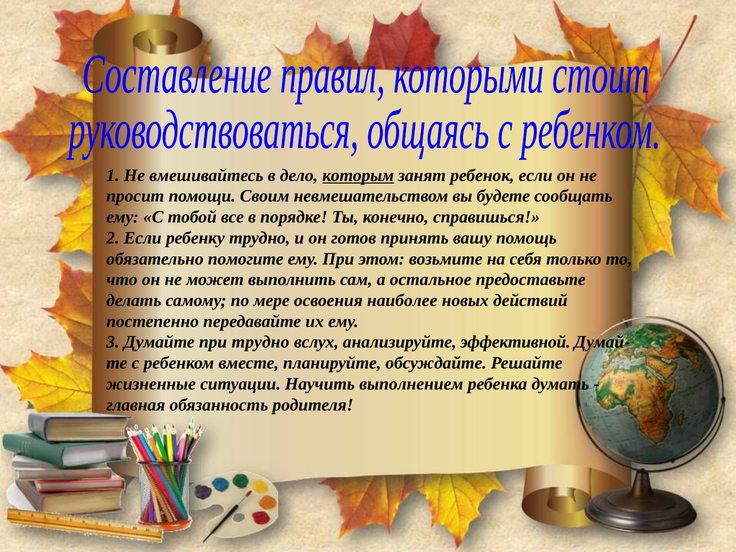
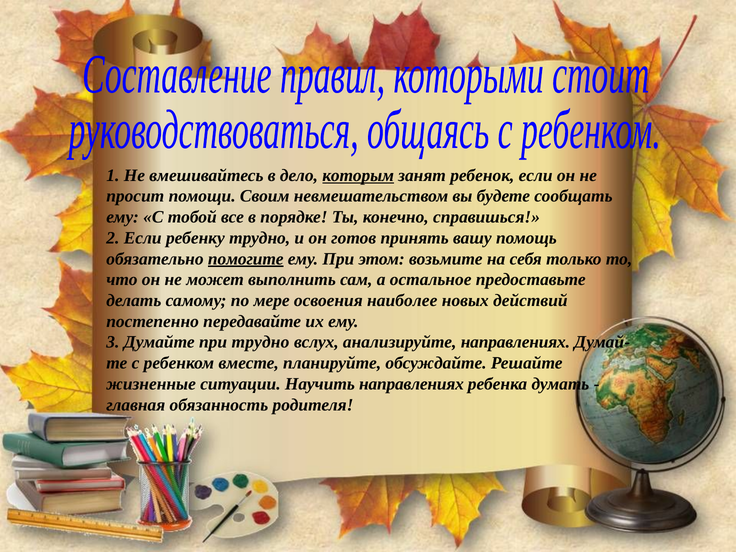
помогите underline: none -> present
анализируйте эффективной: эффективной -> направлениях
Научить выполнением: выполнением -> направлениях
